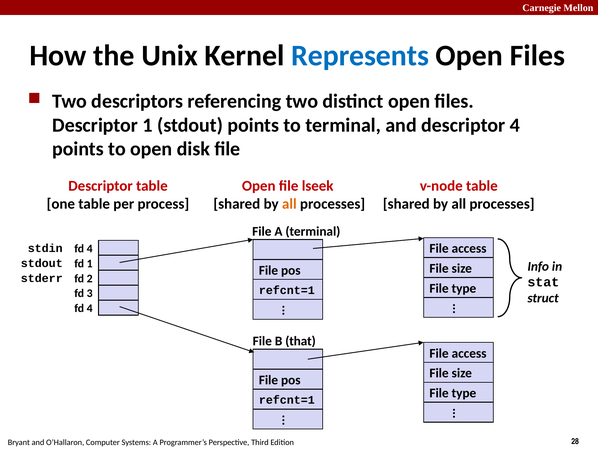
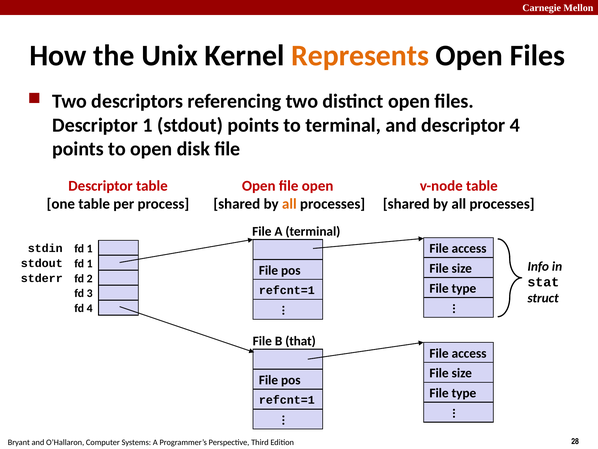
Represents colour: blue -> orange
file lseek: lseek -> open
4 at (90, 248): 4 -> 1
